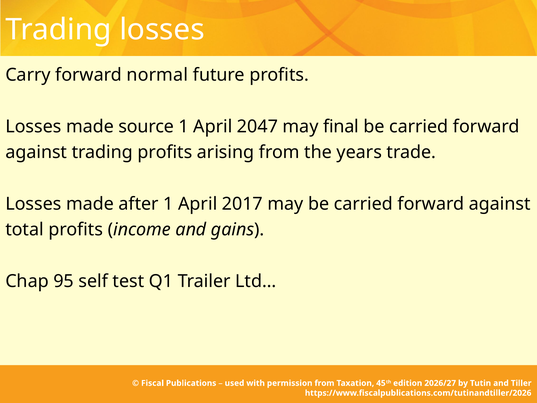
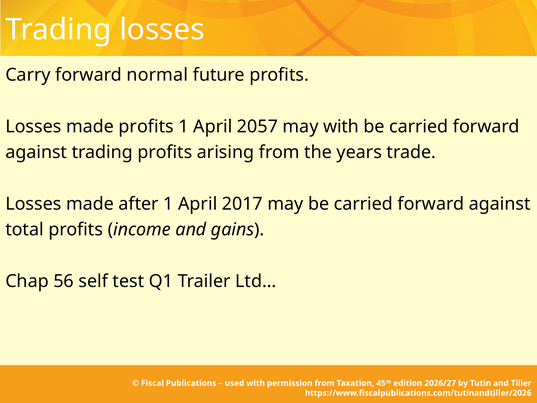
made source: source -> profits
2047: 2047 -> 2057
may final: final -> with
95: 95 -> 56
